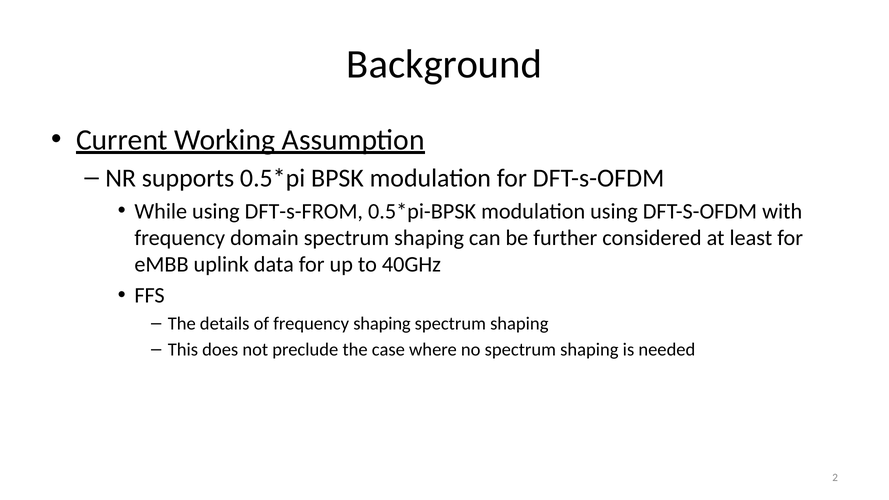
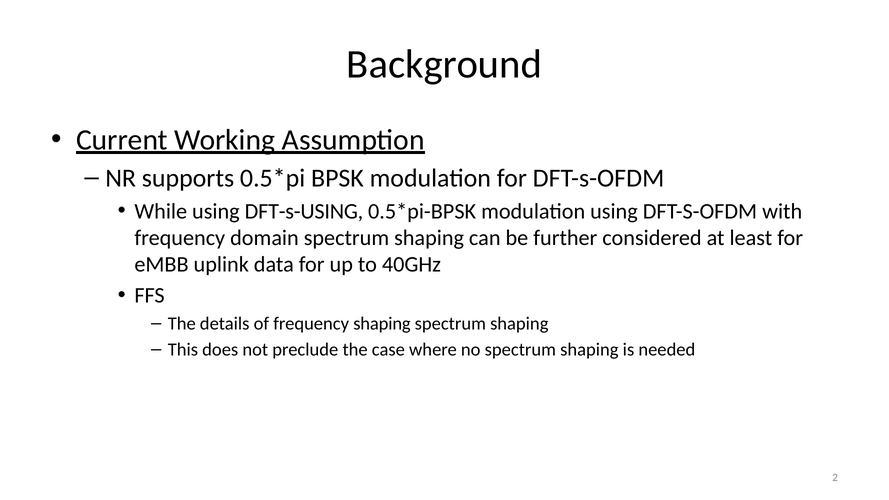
DFT-s-FROM: DFT-s-FROM -> DFT-s-USING
